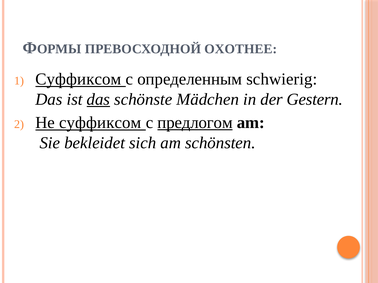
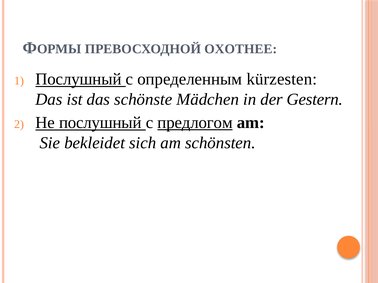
Суффиксом at (78, 79): Суффиксом -> Послушный
schwierig: schwierig -> kürzesten
das at (98, 99) underline: present -> none
Не суффиксом: суффиксом -> послушный
